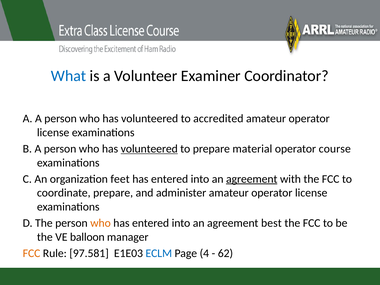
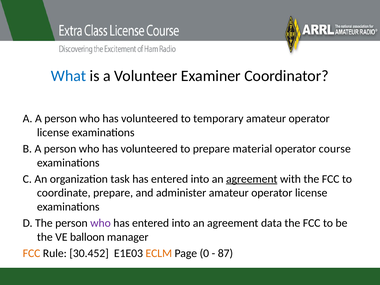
accredited: accredited -> temporary
volunteered at (149, 149) underline: present -> none
feet: feet -> task
who at (101, 223) colour: orange -> purple
best: best -> data
97.581: 97.581 -> 30.452
ECLM colour: blue -> orange
4: 4 -> 0
62: 62 -> 87
